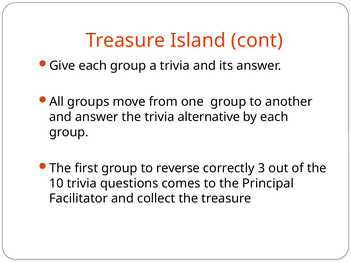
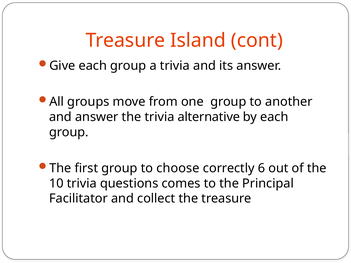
reverse: reverse -> choose
3: 3 -> 6
